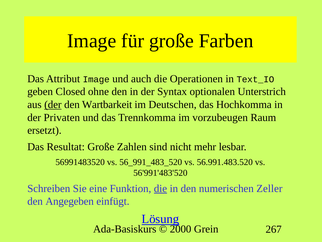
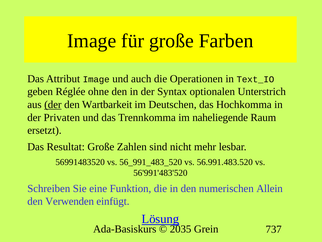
Closed: Closed -> Réglée
vorzubeugen: vorzubeugen -> naheliegende
die at (160, 188) underline: present -> none
Zeller: Zeller -> Allein
Angegeben: Angegeben -> Verwenden
2000: 2000 -> 2035
267: 267 -> 737
